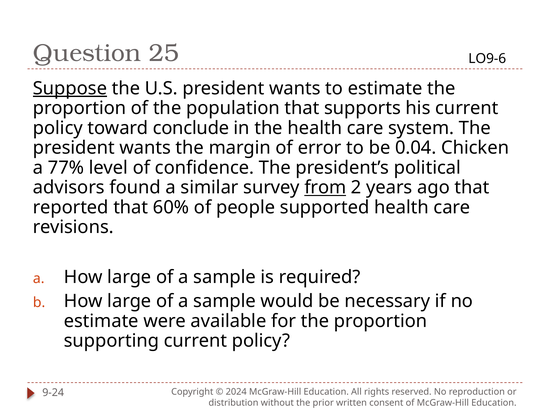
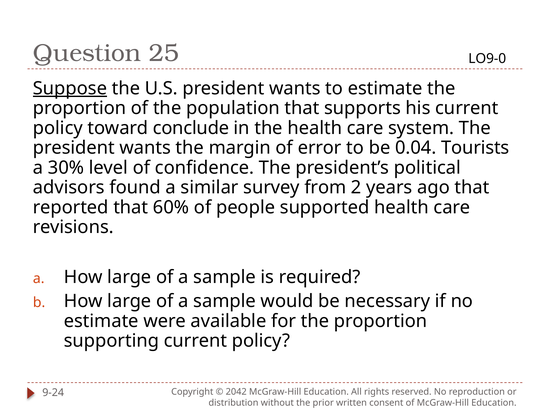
LO9-6: LO9-6 -> LO9-0
Chicken: Chicken -> Tourists
77%: 77% -> 30%
from underline: present -> none
2024: 2024 -> 2042
